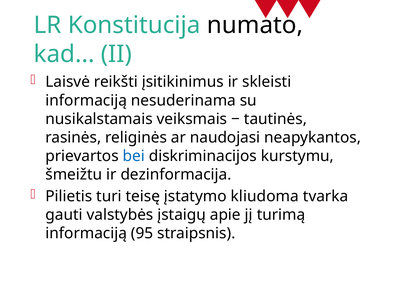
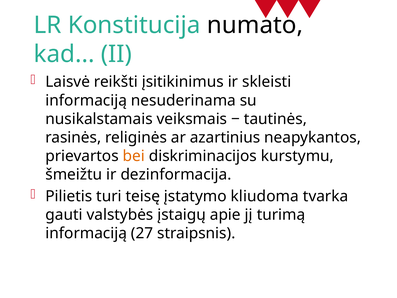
naudojasi: naudojasi -> azartinius
bei colour: blue -> orange
95: 95 -> 27
